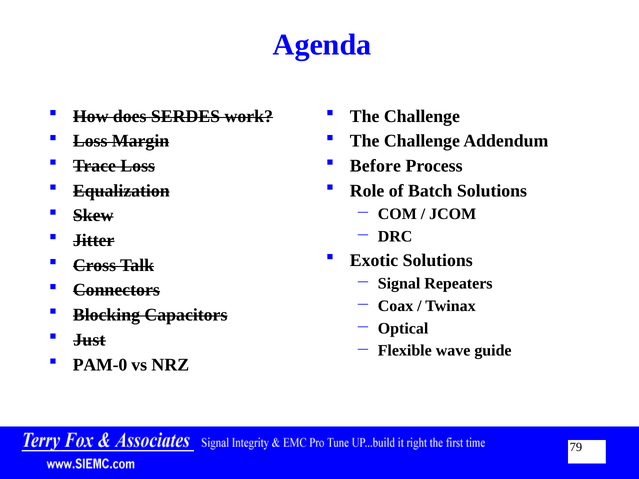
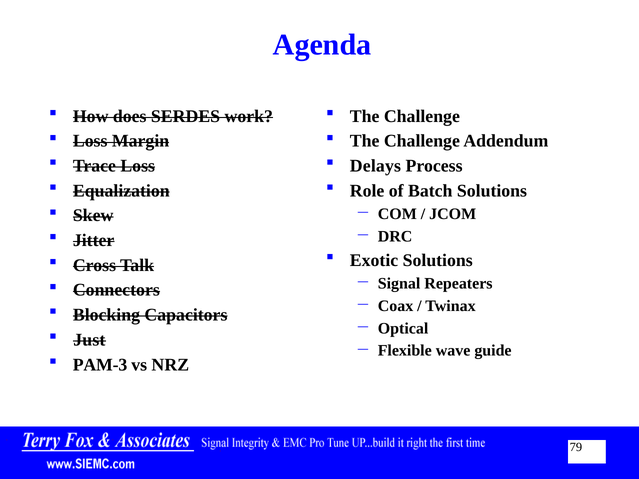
Before: Before -> Delays
PAM-0: PAM-0 -> PAM-3
